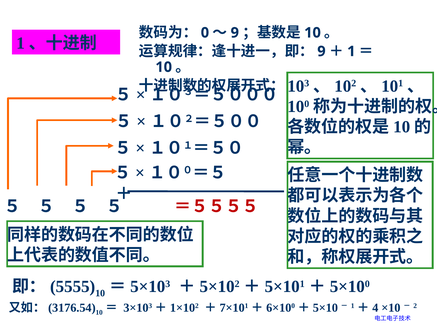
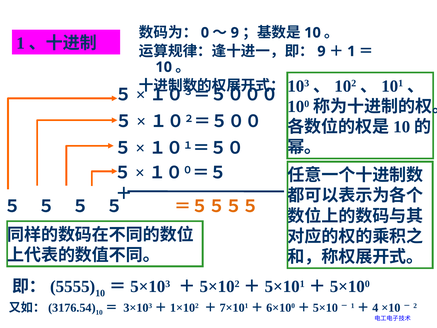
＝５５５５ colour: red -> orange
